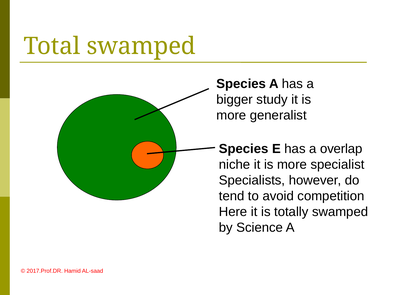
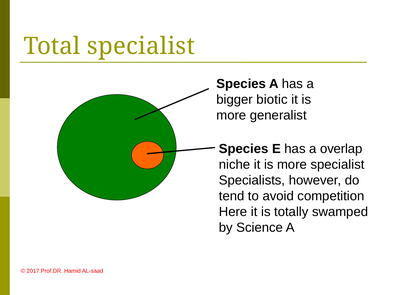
Total swamped: swamped -> specialist
study: study -> biotic
